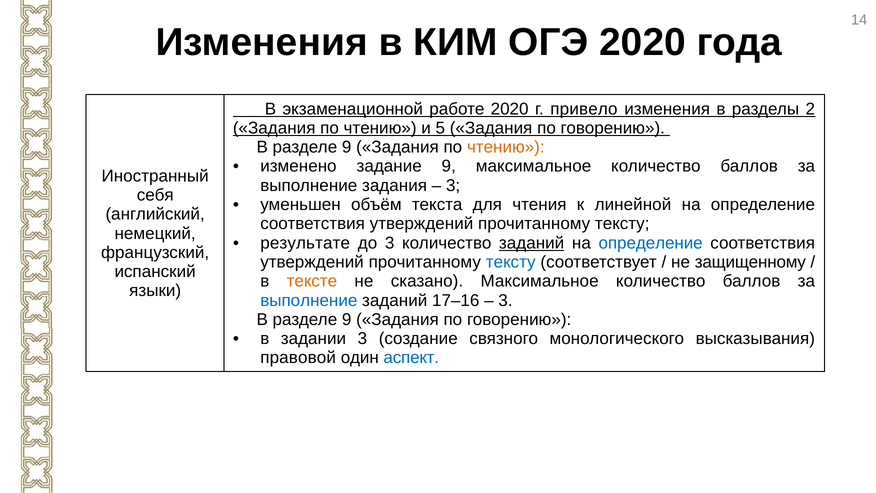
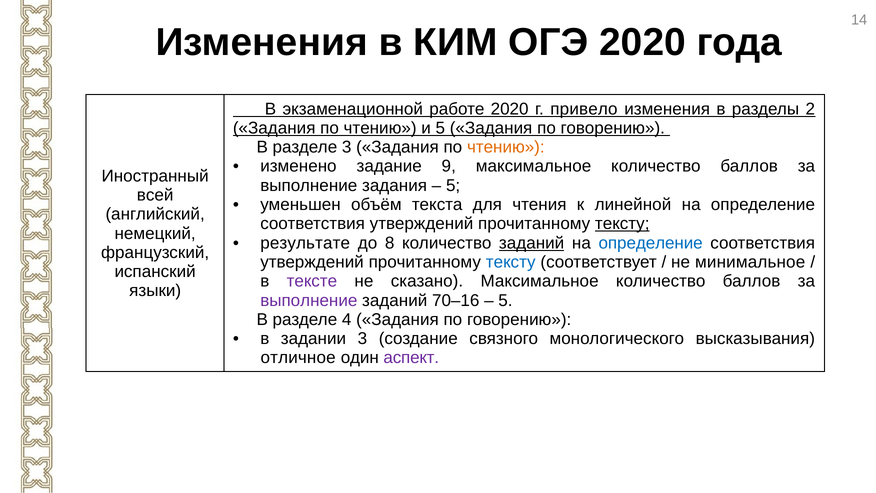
9 at (347, 147): 9 -> 3
3 at (453, 185): 3 -> 5
себя: себя -> всей
тексту at (622, 224) underline: none -> present
до 3: 3 -> 8
защищенному: защищенному -> минимальное
тексте colour: orange -> purple
выполнение at (309, 300) colour: blue -> purple
17–16: 17–16 -> 70–16
3 at (505, 300): 3 -> 5
9 at (347, 319): 9 -> 4
правовой: правовой -> отличное
аспект colour: blue -> purple
